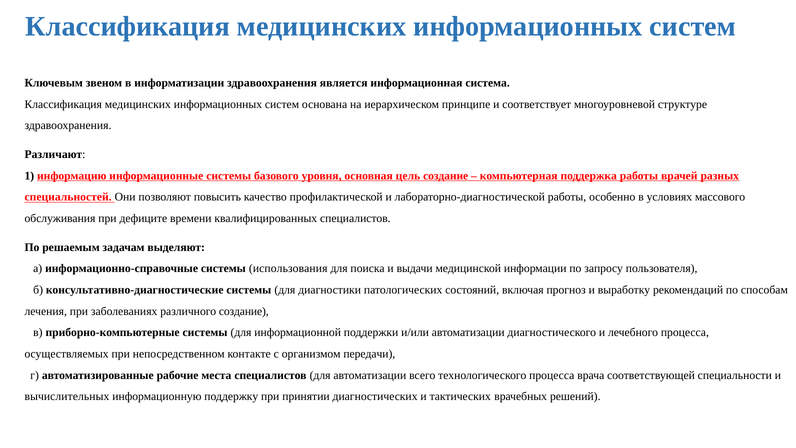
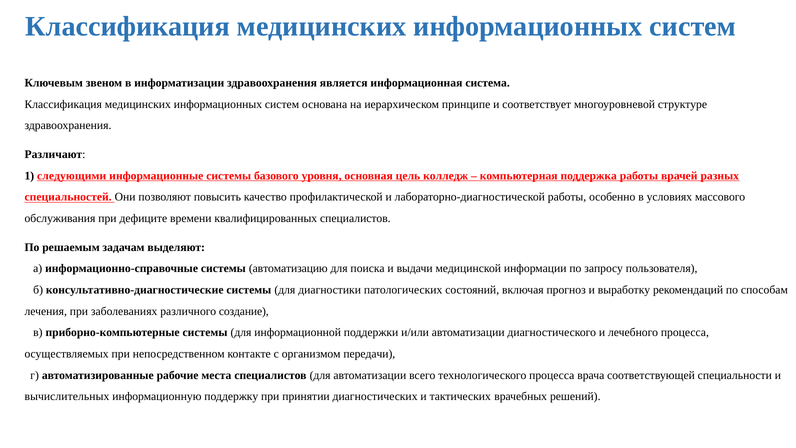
информацию: информацию -> следующими
цель создание: создание -> колледж
использования: использования -> автоматизацию
